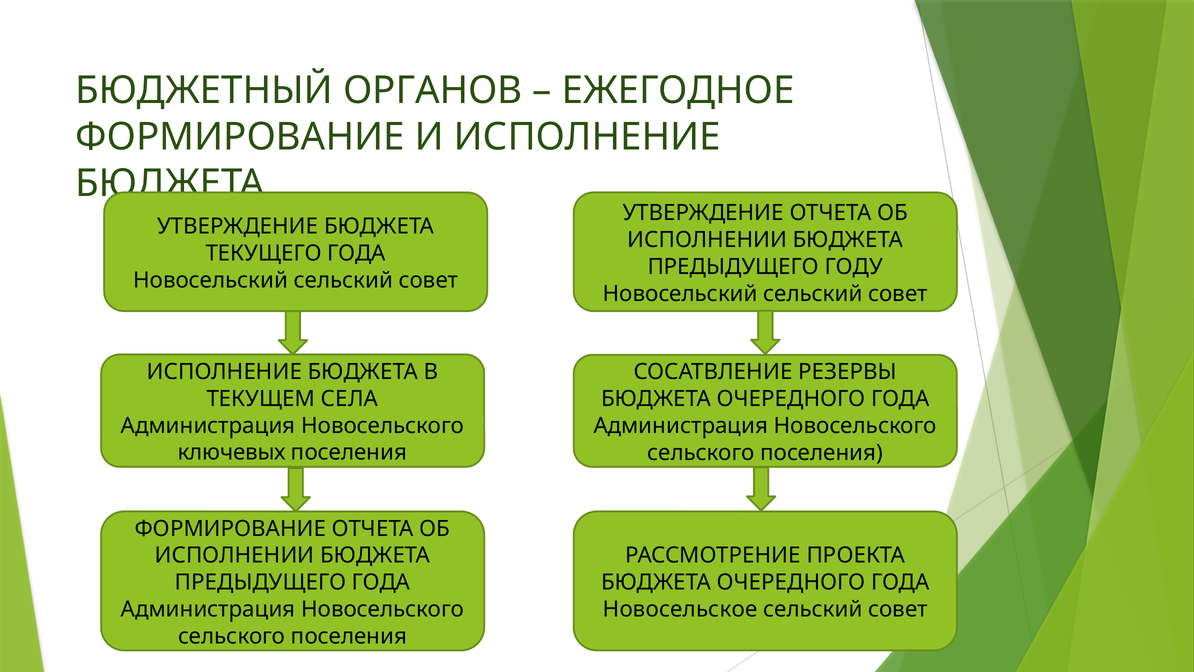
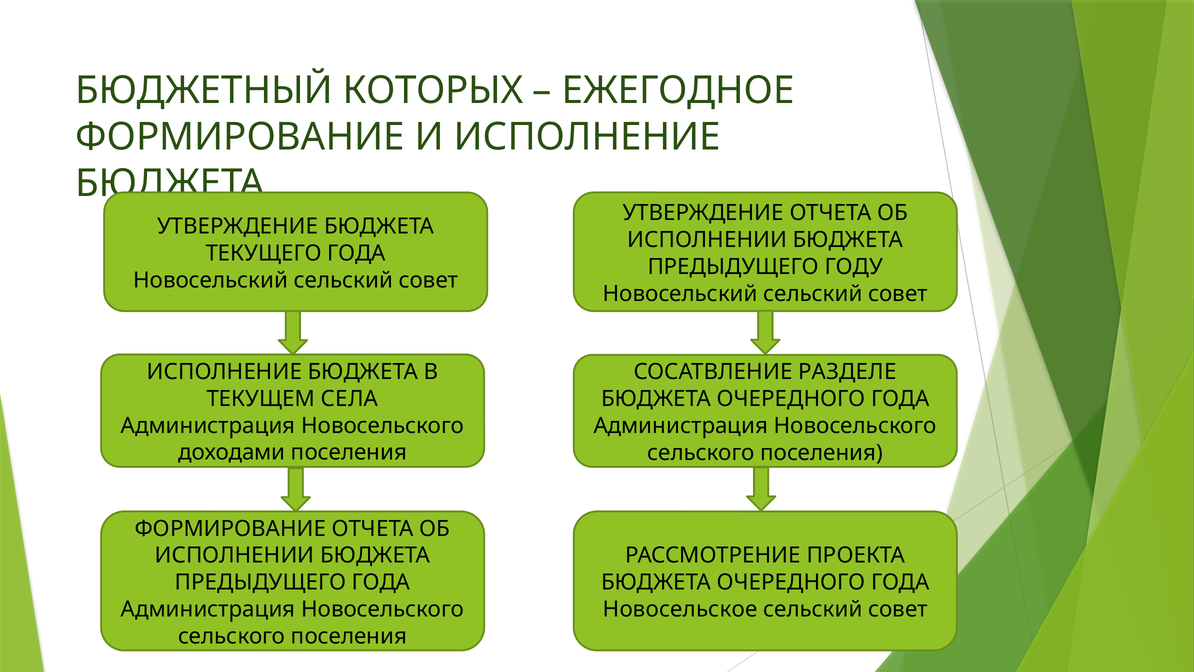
ОРГАНОВ: ОРГАНОВ -> КОТОРЫХ
РЕЗЕРВЫ: РЕЗЕРВЫ -> РАЗДЕЛЕ
ключевых: ключевых -> доходами
